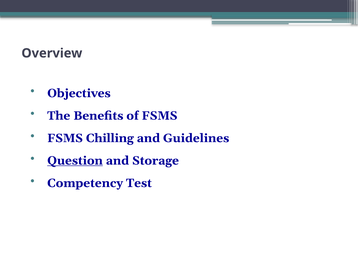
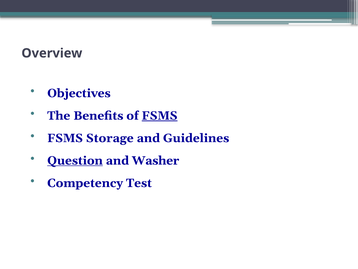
FSMS at (160, 115) underline: none -> present
Chilling: Chilling -> Storage
Storage: Storage -> Washer
